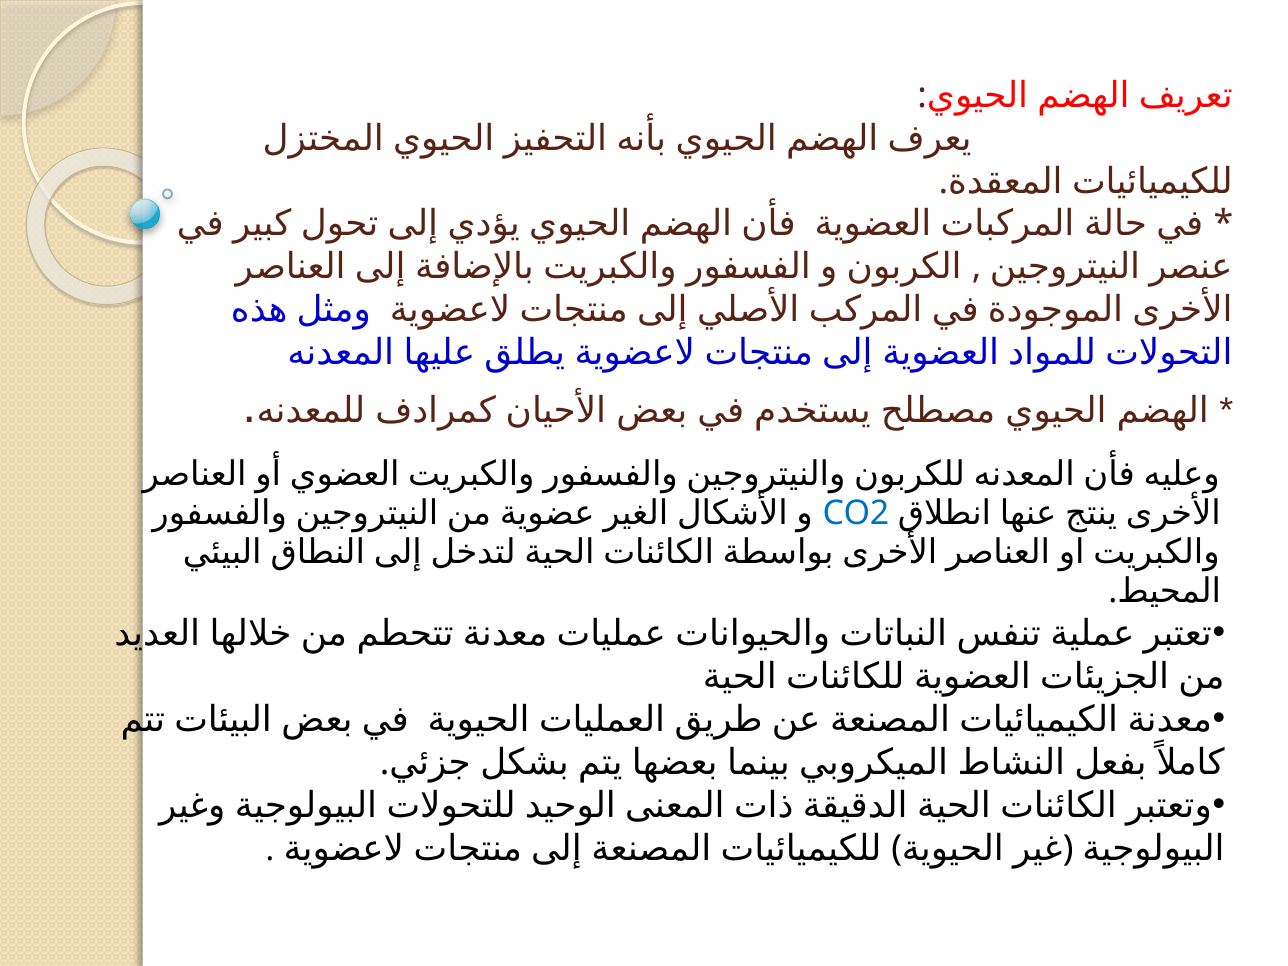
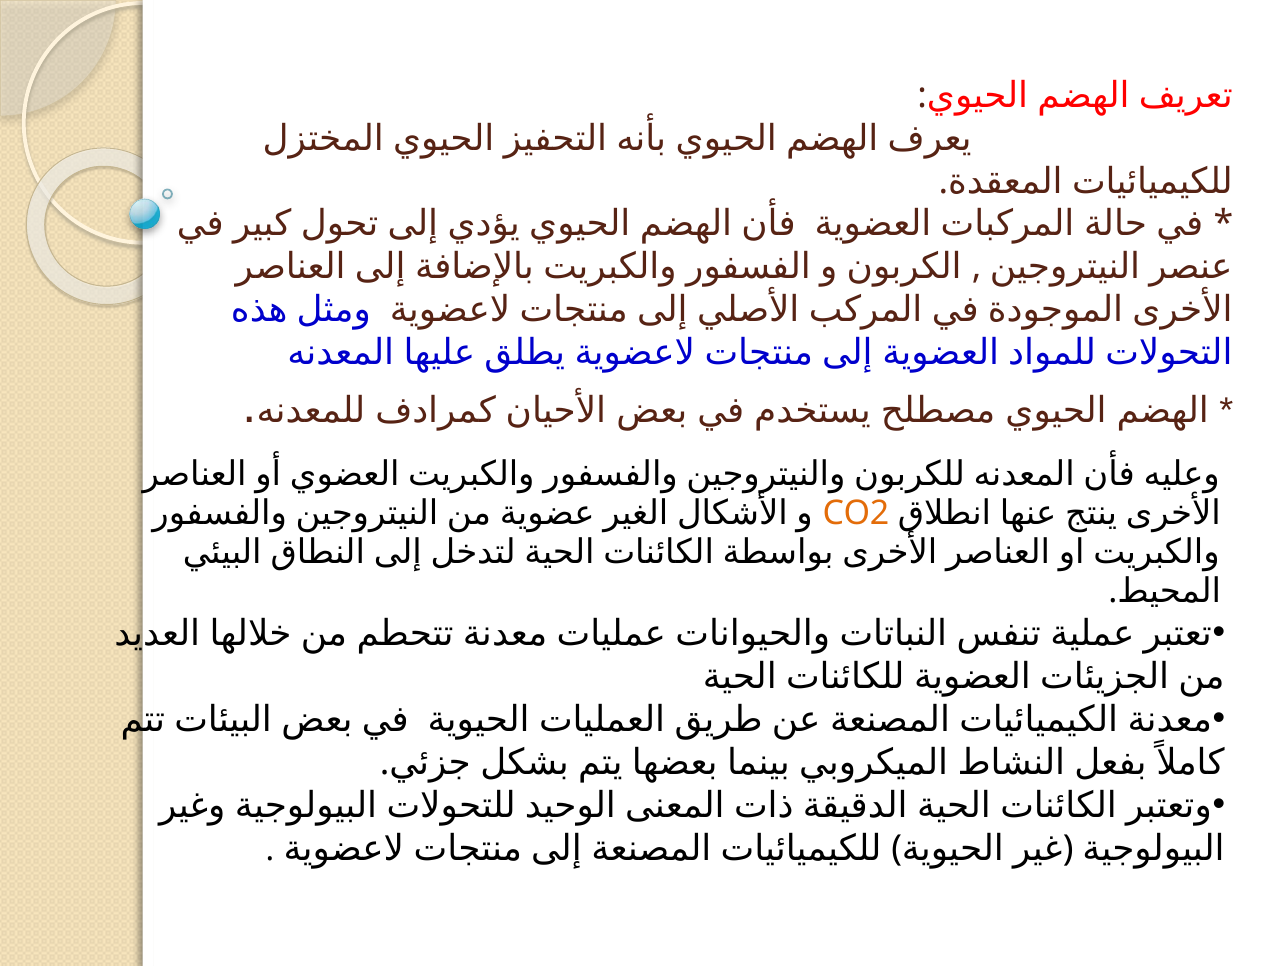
CO2 colour: blue -> orange
